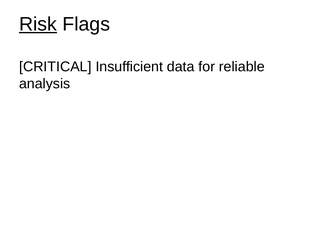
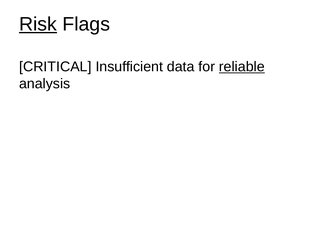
reliable underline: none -> present
